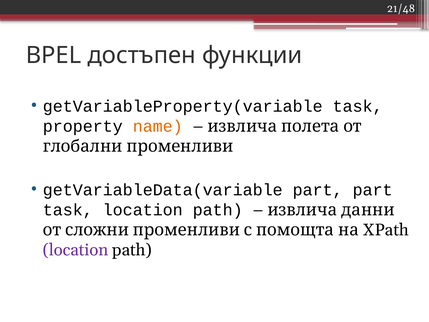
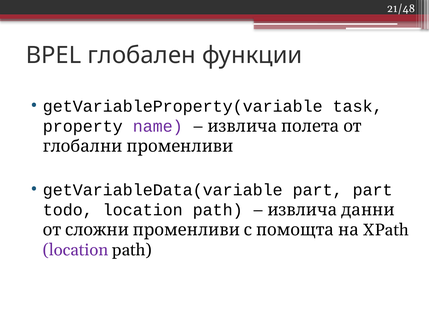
достъпен: достъпен -> глобален
name colour: orange -> purple
task at (68, 210): task -> todo
